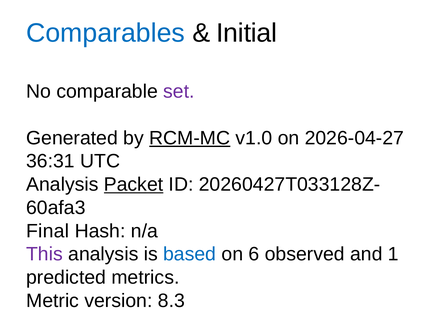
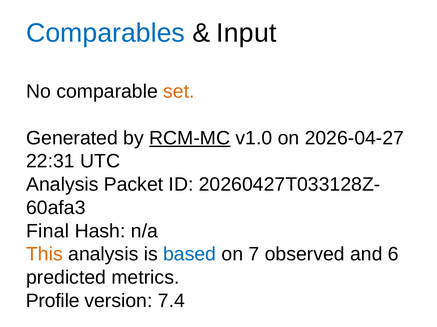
Initial: Initial -> Input
set colour: purple -> orange
36:31: 36:31 -> 22:31
Packet underline: present -> none
This colour: purple -> orange
6: 6 -> 7
1: 1 -> 6
Metric: Metric -> Profile
8.3: 8.3 -> 7.4
